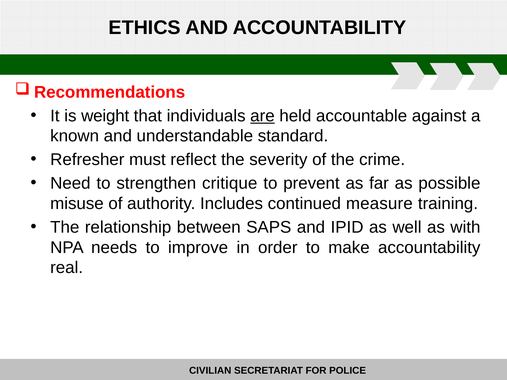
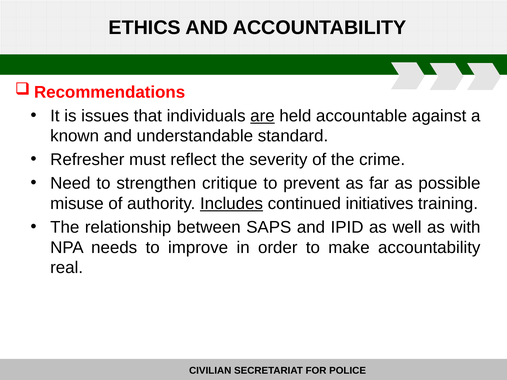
weight: weight -> issues
Includes underline: none -> present
measure: measure -> initiatives
